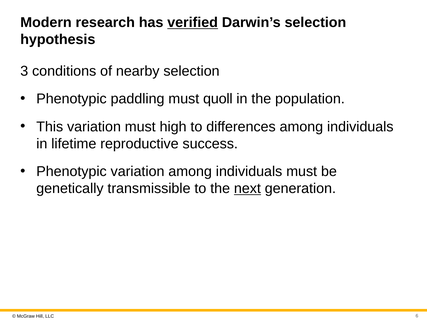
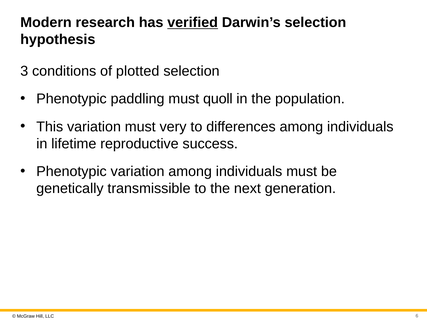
nearby: nearby -> plotted
high: high -> very
next underline: present -> none
